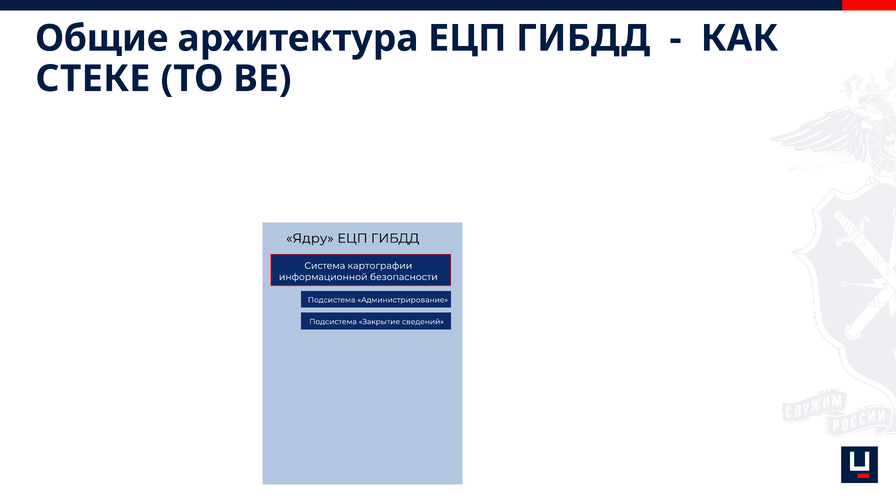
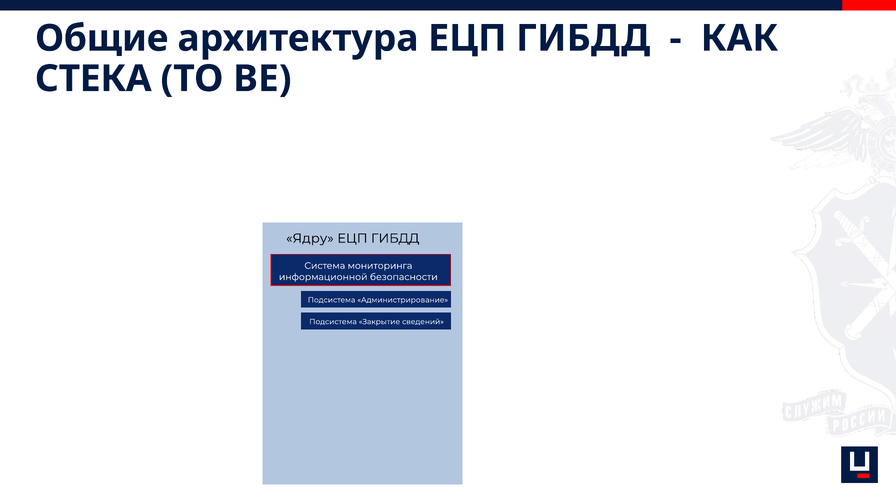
СТЕКЕ: СТЕКЕ -> СТЕКА
картографии: картографии -> мониторинга
